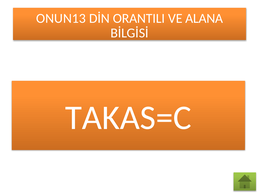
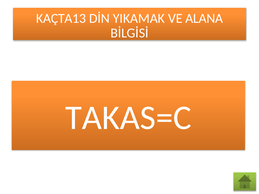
ONUN13: ONUN13 -> KAÇTA13
ORANTILI: ORANTILI -> YIKAMAK
